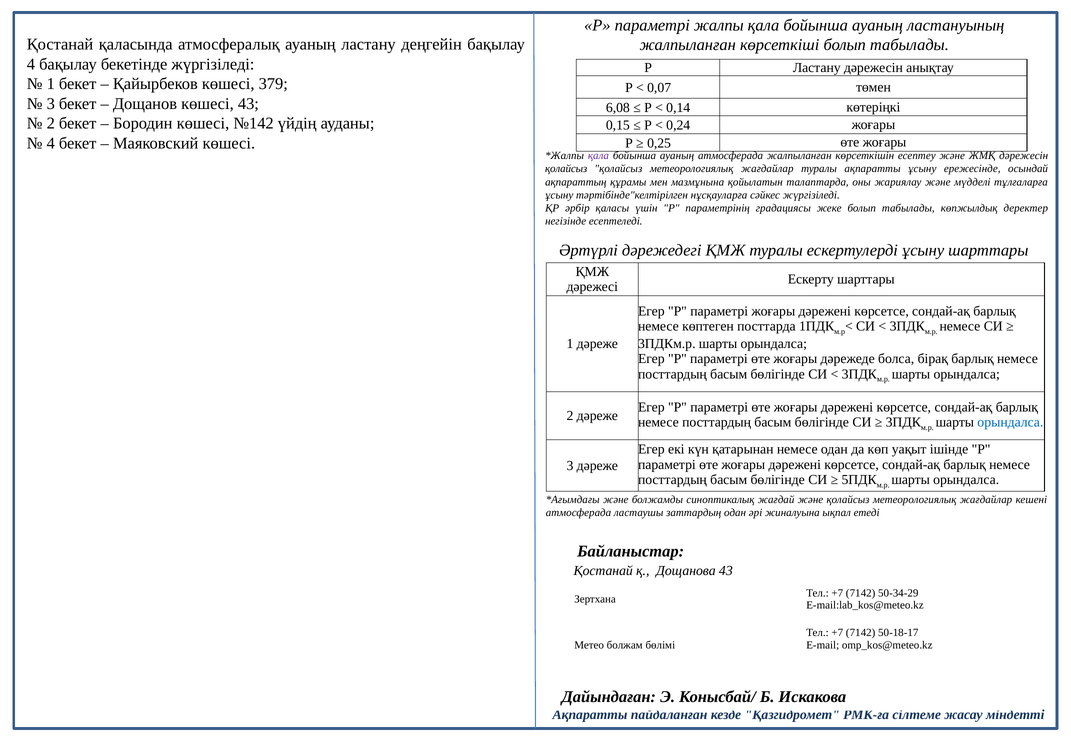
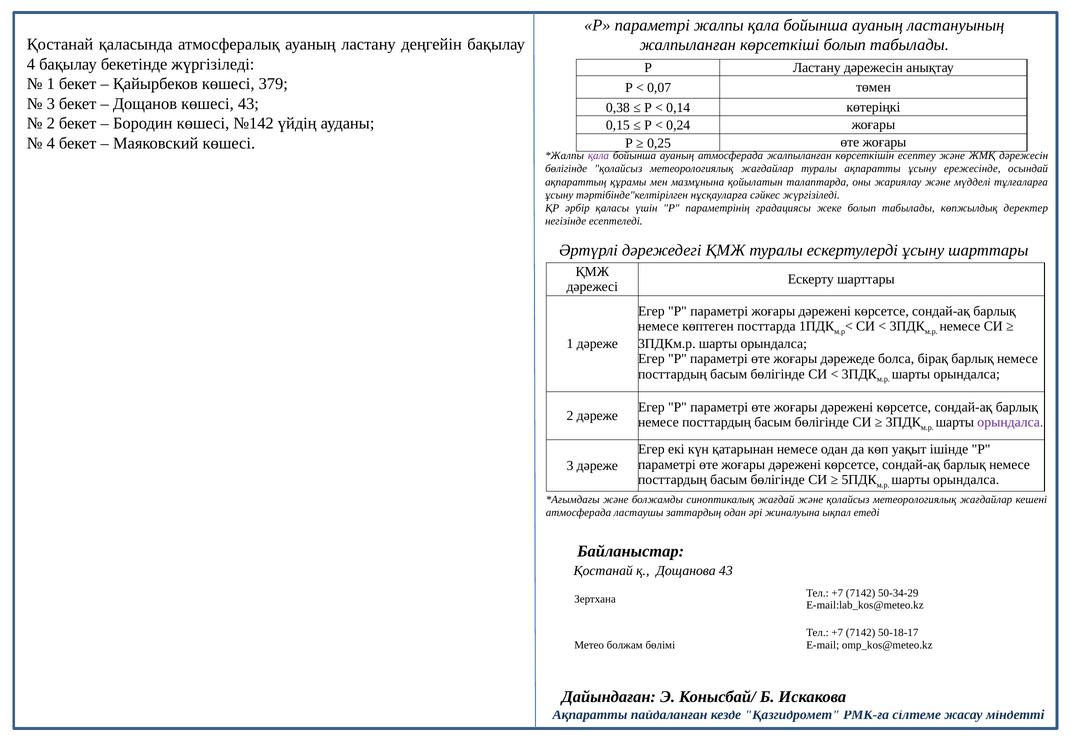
6,08: 6,08 -> 0,38
қолайсыз at (566, 169): қолайсыз -> бөлігінде
орындалса at (1010, 422) colour: blue -> purple
